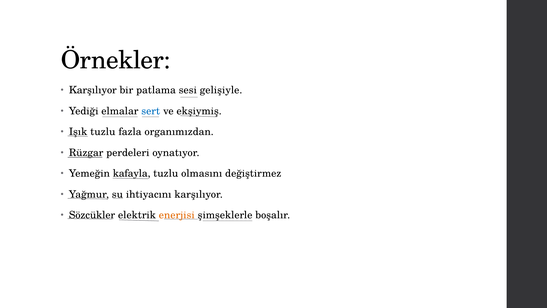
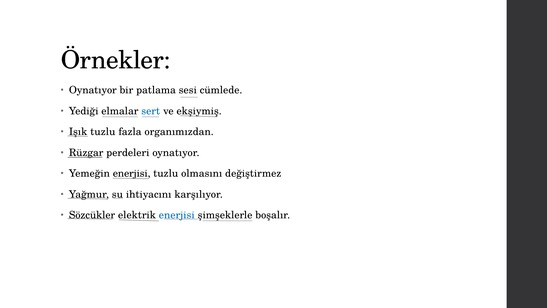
Karşılıyor at (93, 90): Karşılıyor -> Oynatıyor
gelişiyle: gelişiyle -> cümlede
Yemeğin kafayla: kafayla -> enerjisi
enerjisi at (177, 215) colour: orange -> blue
